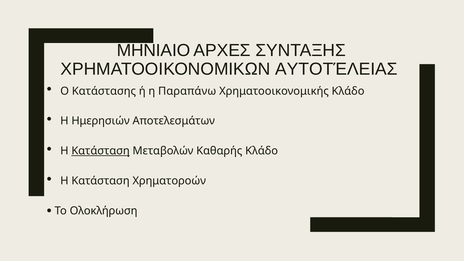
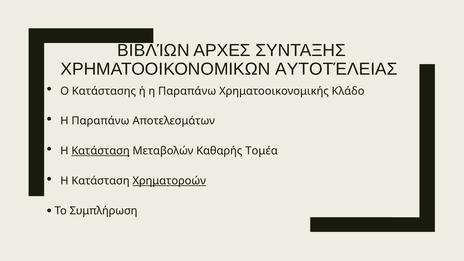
ΜΗΝΙΑΙΟ: ΜΗΝΙΑΙΟ -> ΒΙΒΛΊΩΝ
Ημερησιών at (101, 121): Ημερησιών -> Παραπάνω
Καθαρής Κλάδο: Κλάδο -> Τομέα
Χρηματοροών underline: none -> present
Ολοκλήρωση: Ολοκλήρωση -> Συμπλήρωση
